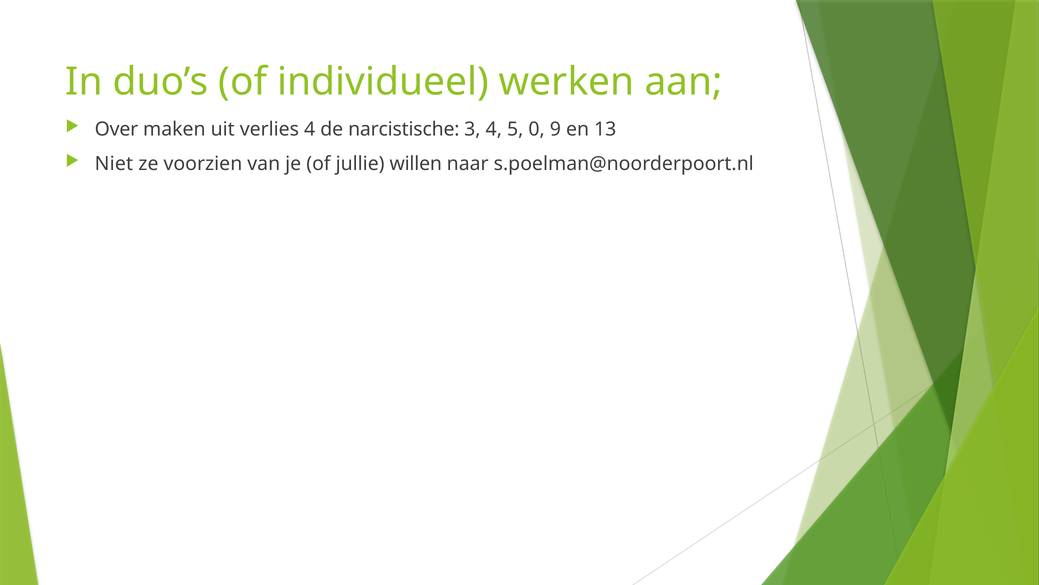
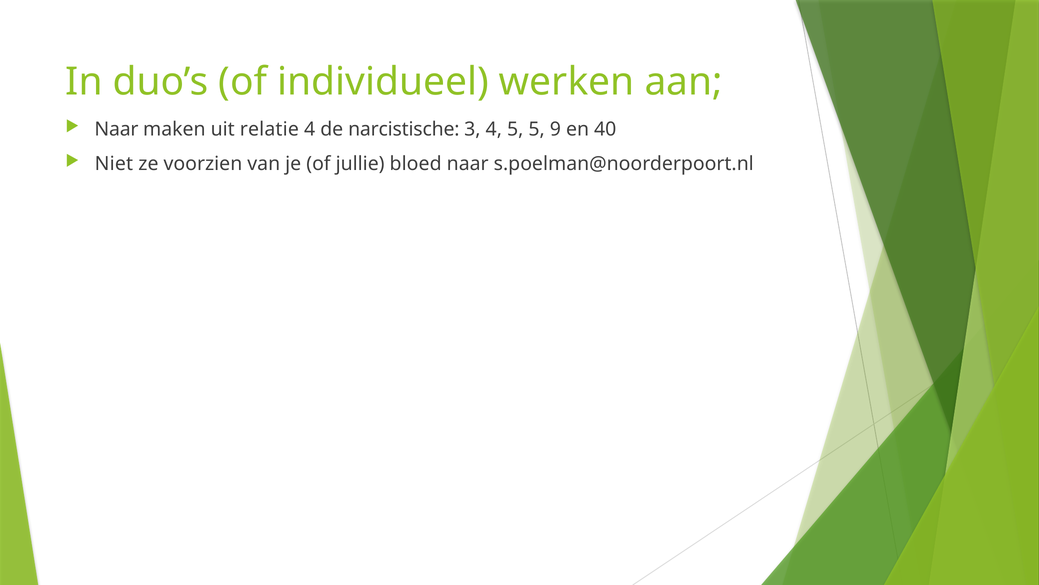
Over at (116, 129): Over -> Naar
verlies: verlies -> relatie
5 0: 0 -> 5
13: 13 -> 40
willen: willen -> bloed
